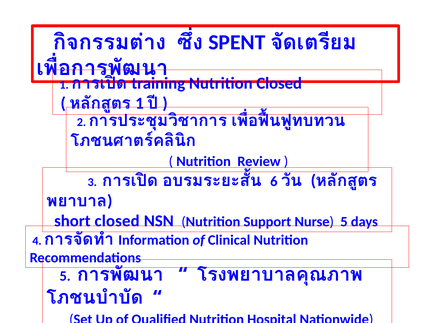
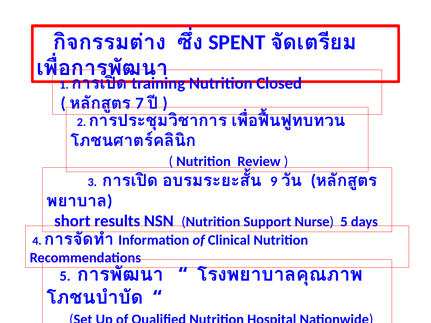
1 at (139, 103): 1 -> 7
6: 6 -> 9
short closed: closed -> results
